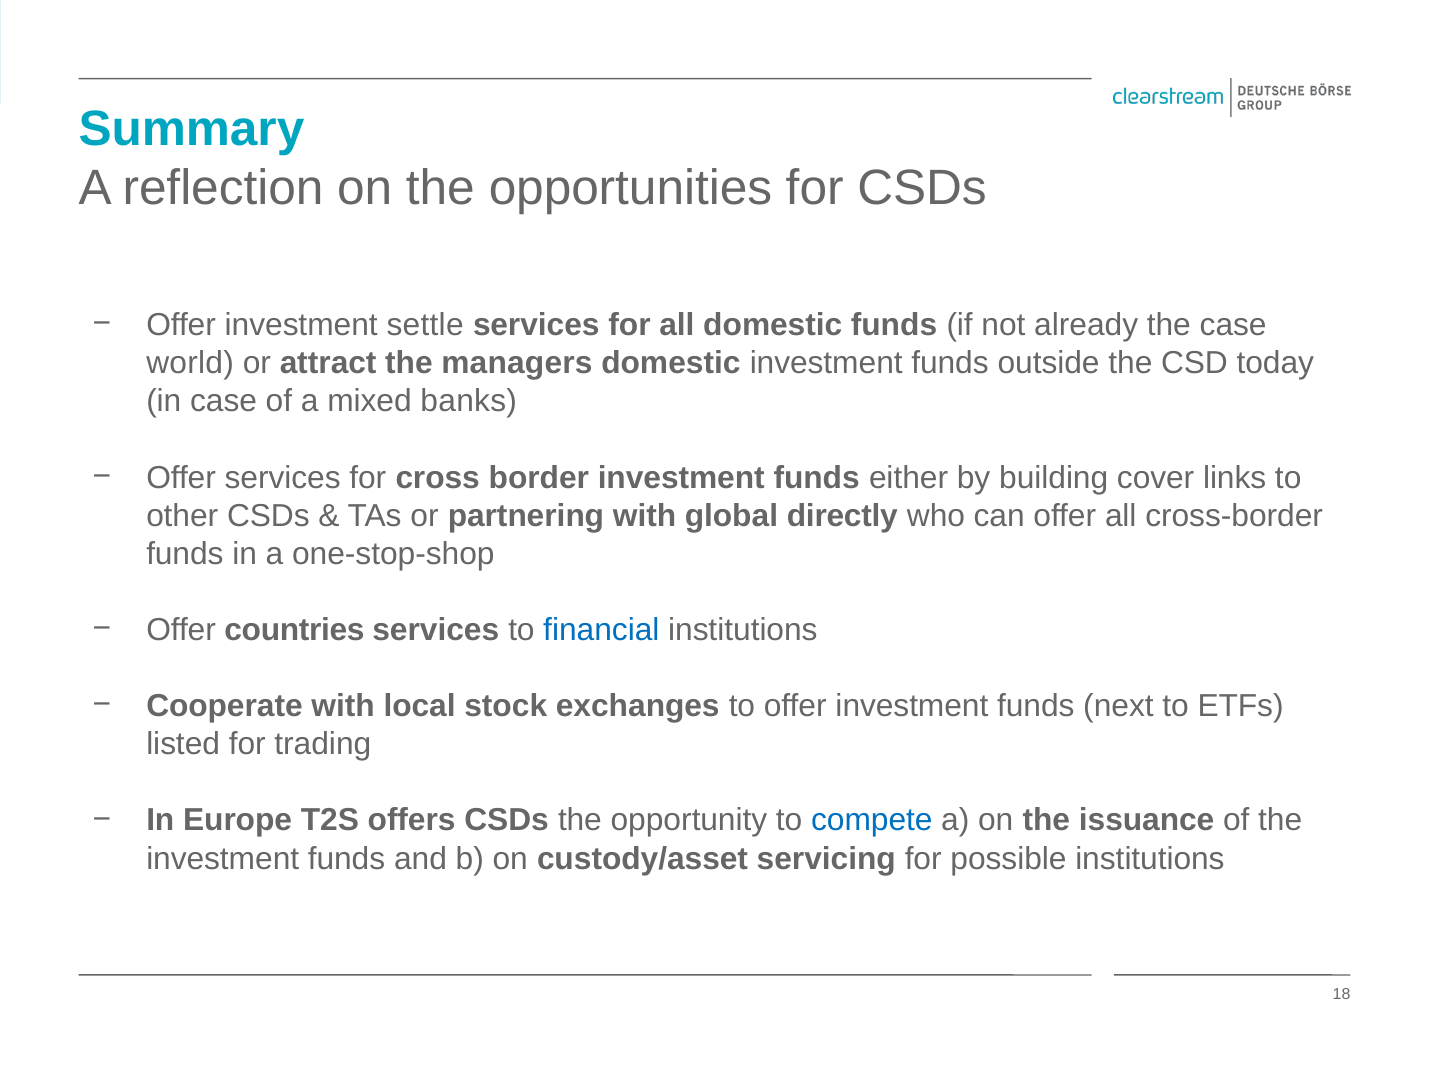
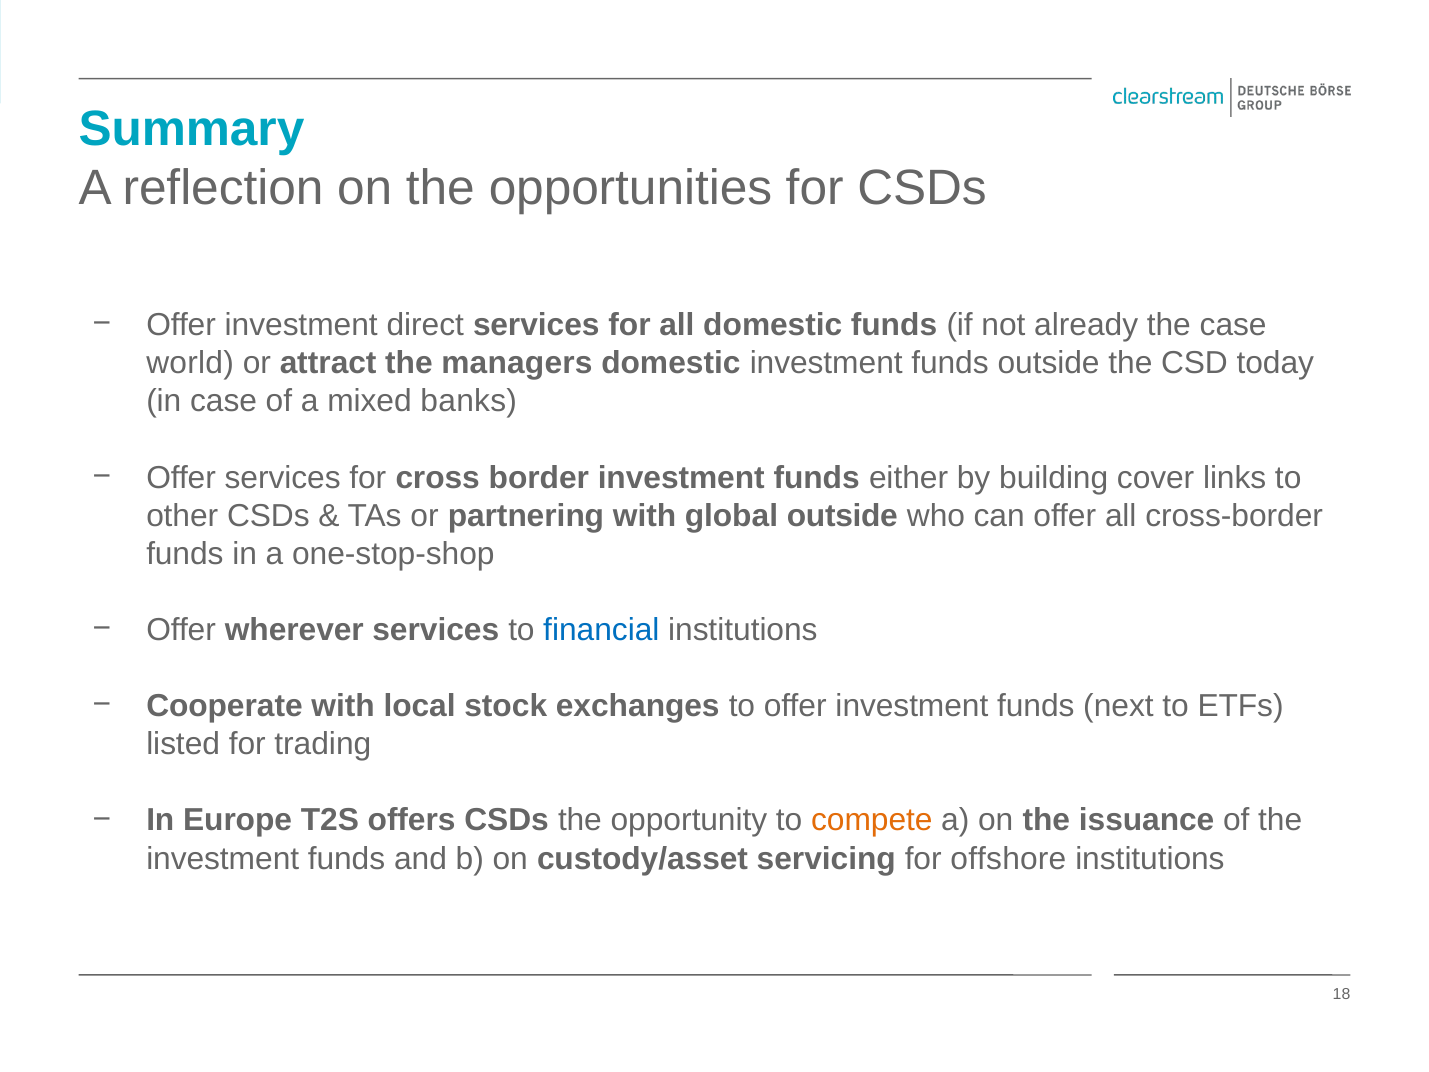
settle: settle -> direct
global directly: directly -> outside
countries: countries -> wherever
compete colour: blue -> orange
possible: possible -> offshore
